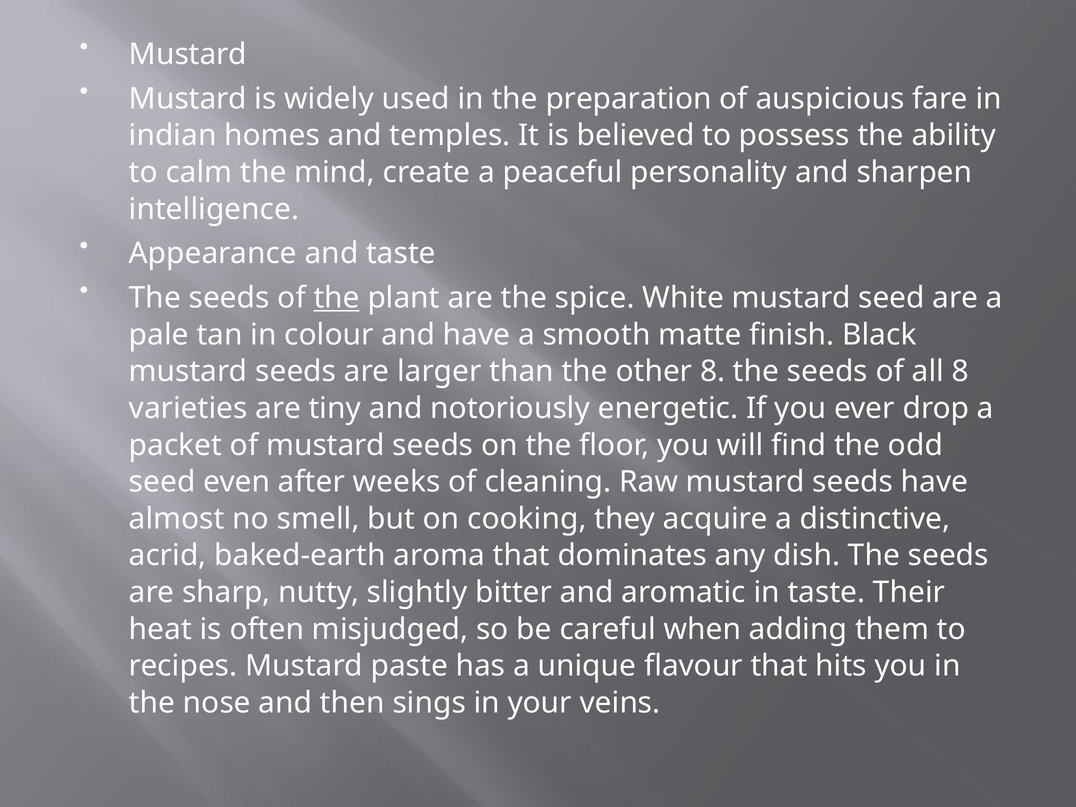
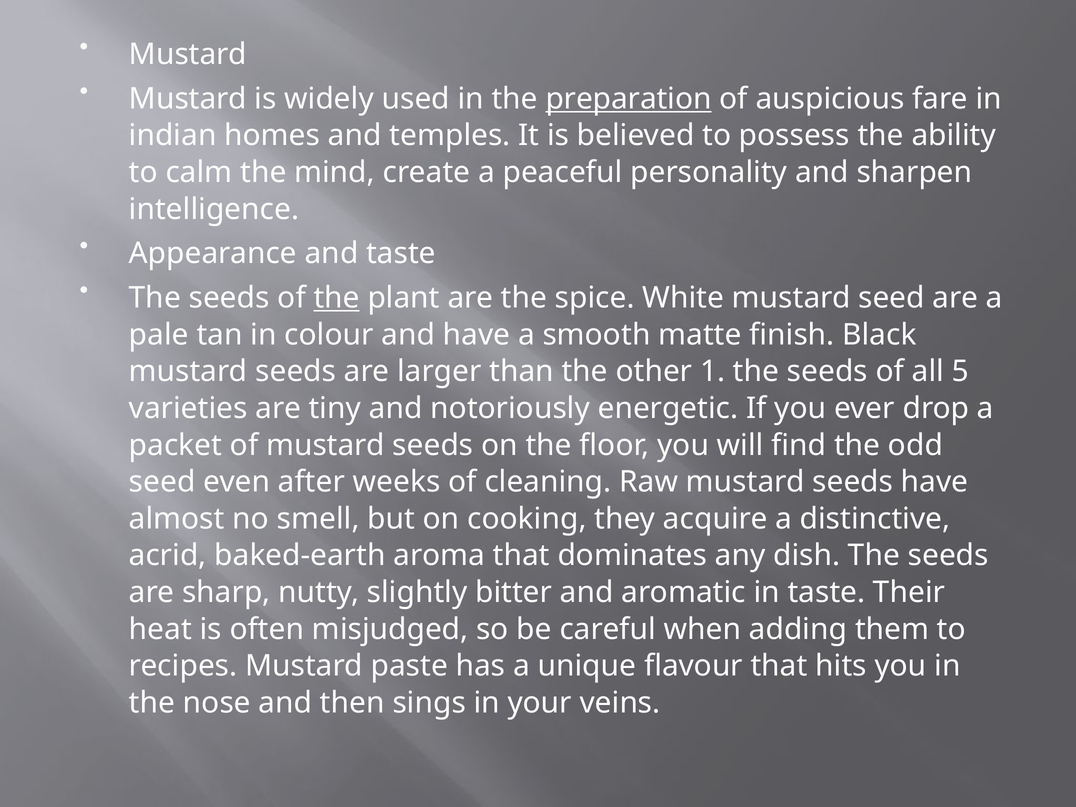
preparation underline: none -> present
other 8: 8 -> 1
all 8: 8 -> 5
